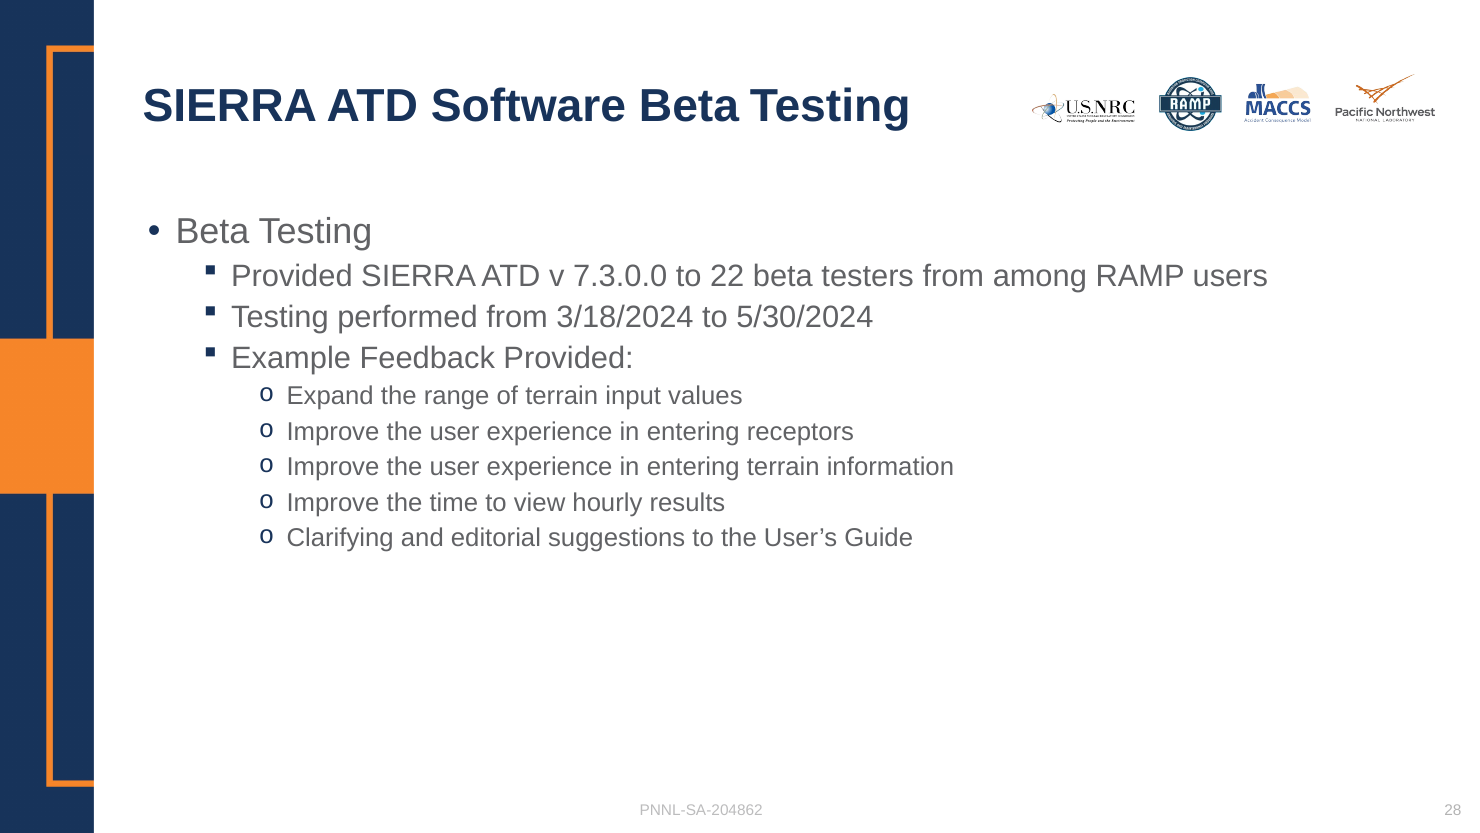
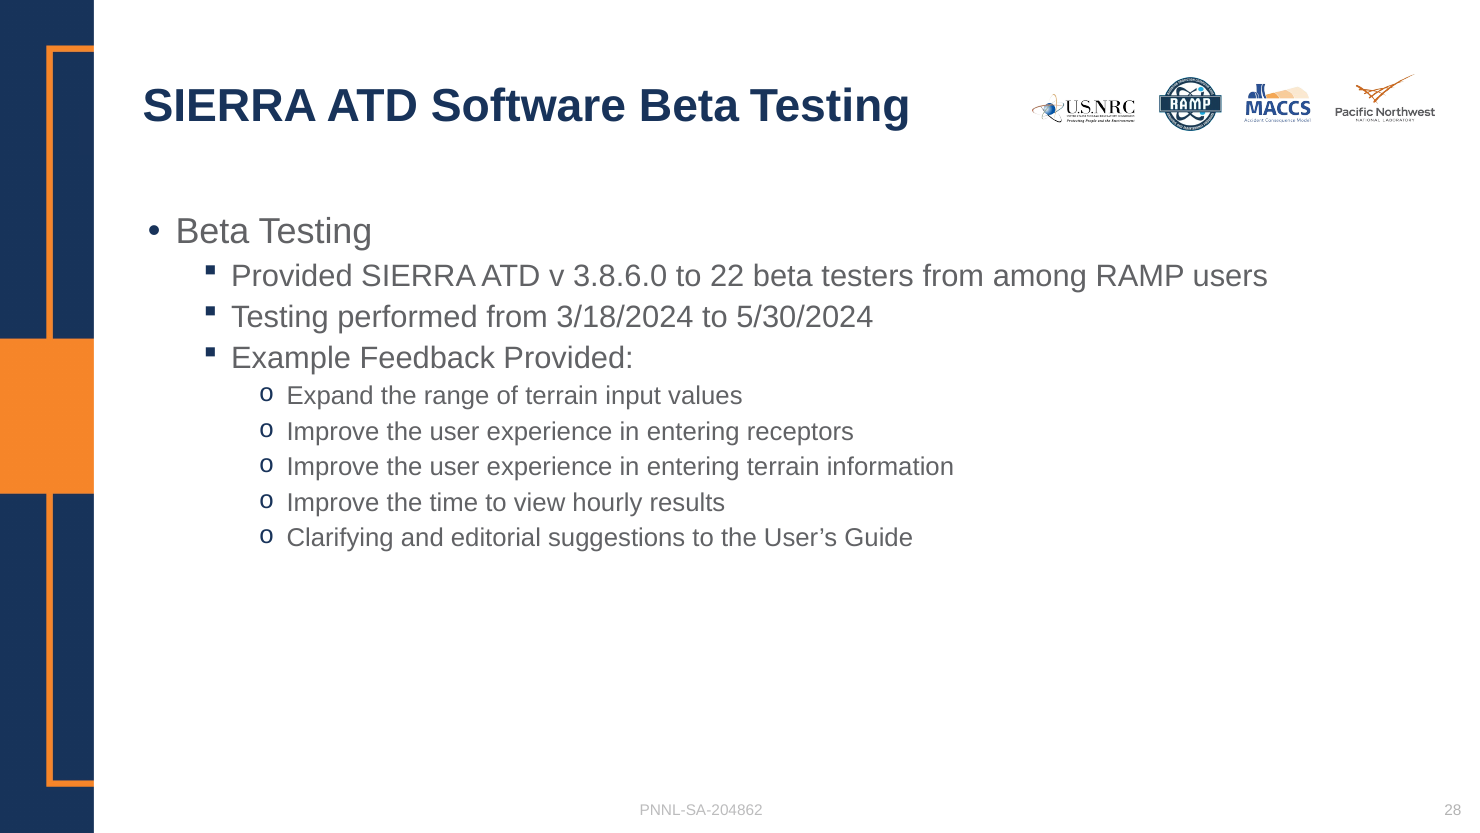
7.3.0.0: 7.3.0.0 -> 3.8.6.0
